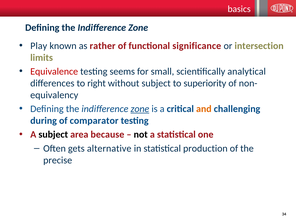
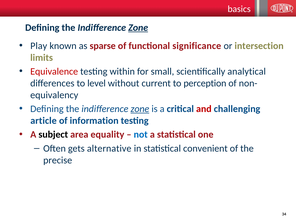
Zone at (138, 28) underline: none -> present
rather: rather -> sparse
seems: seems -> within
right: right -> level
without subject: subject -> current
superiority: superiority -> perception
and colour: orange -> red
during: during -> article
comparator: comparator -> information
because: because -> equality
not colour: black -> blue
production: production -> convenient
